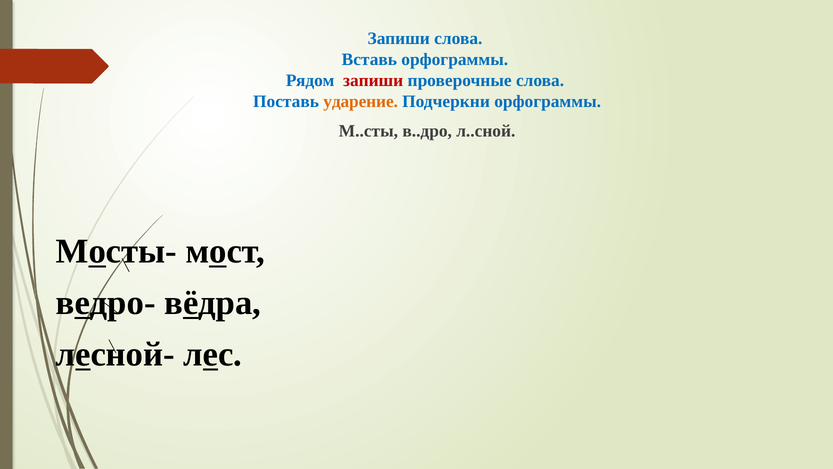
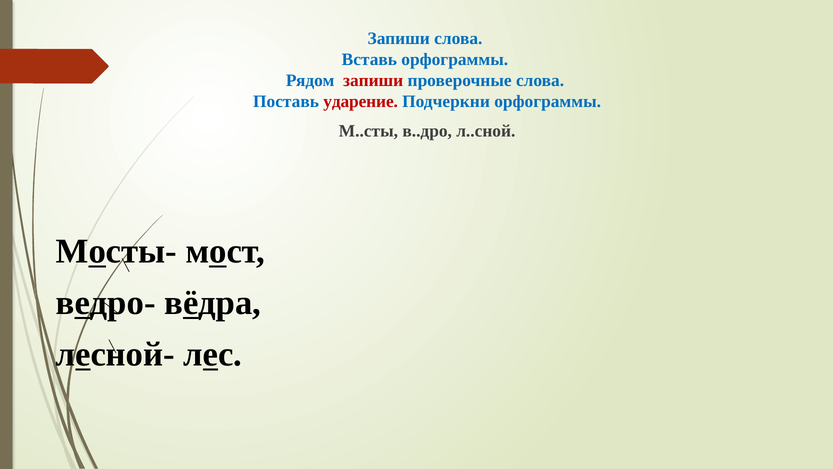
ударение colour: orange -> red
